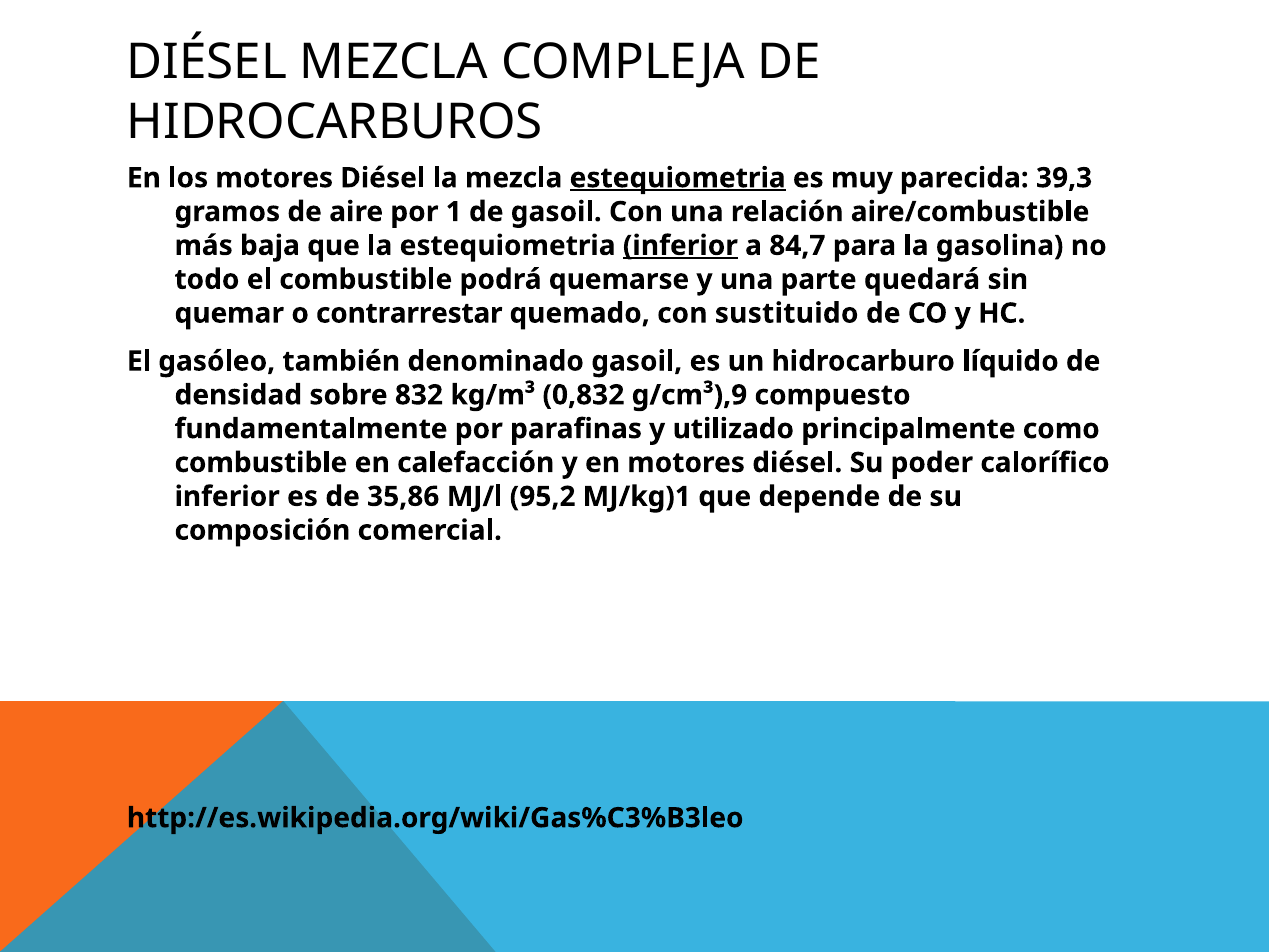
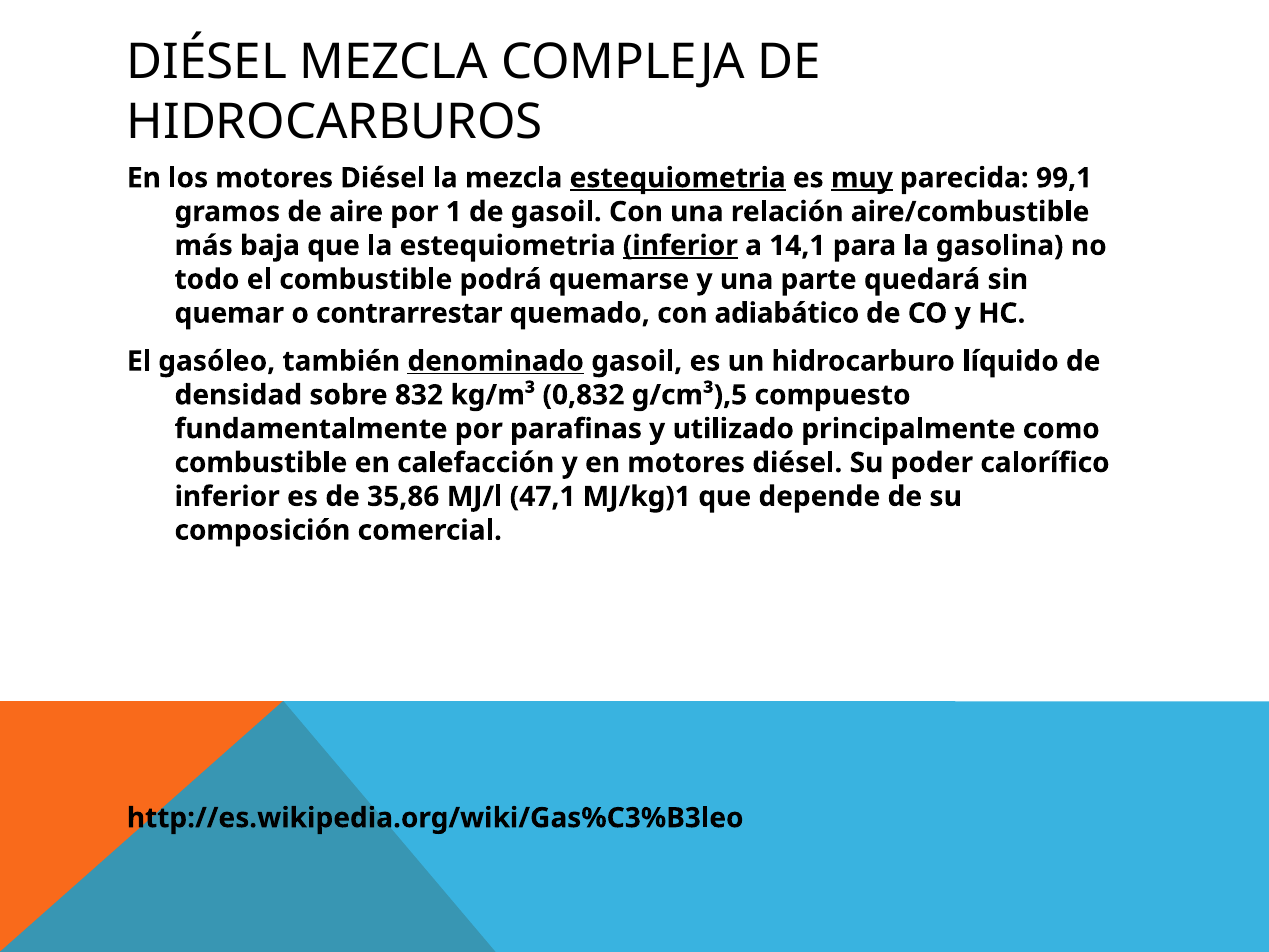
muy underline: none -> present
39,3: 39,3 -> 99,1
84,7: 84,7 -> 14,1
sustituido: sustituido -> adiabático
denominado underline: none -> present
g/cm³),9: g/cm³),9 -> g/cm³),5
95,2: 95,2 -> 47,1
